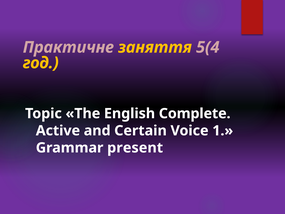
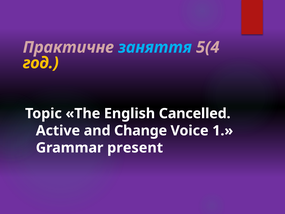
заняття colour: yellow -> light blue
Complete: Complete -> Cancelled
Certain: Certain -> Change
